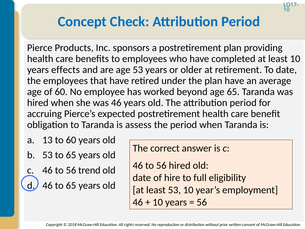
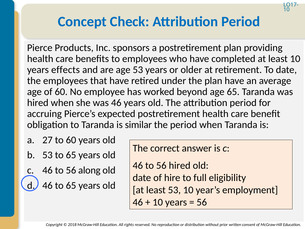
assess: assess -> similar
13: 13 -> 27
trend: trend -> along
